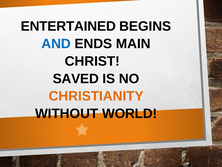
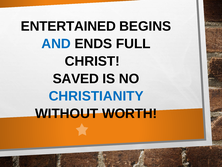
MAIN: MAIN -> FULL
CHRISTIANITY colour: orange -> blue
WORLD: WORLD -> WORTH
